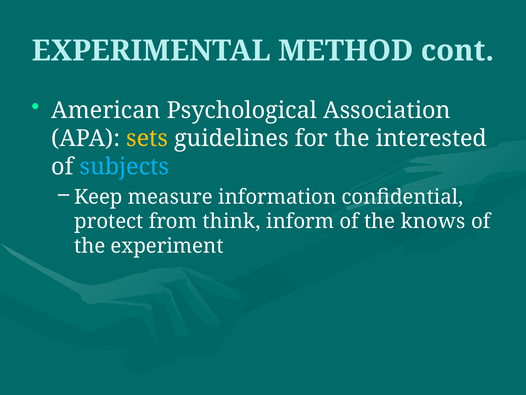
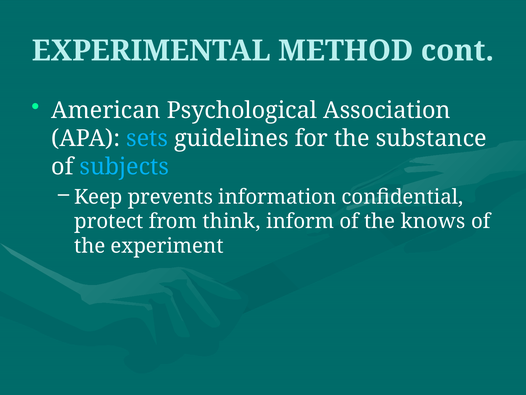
sets colour: yellow -> light blue
interested: interested -> substance
measure: measure -> prevents
